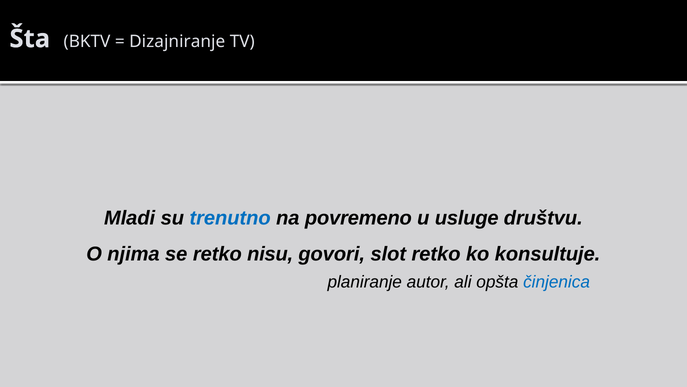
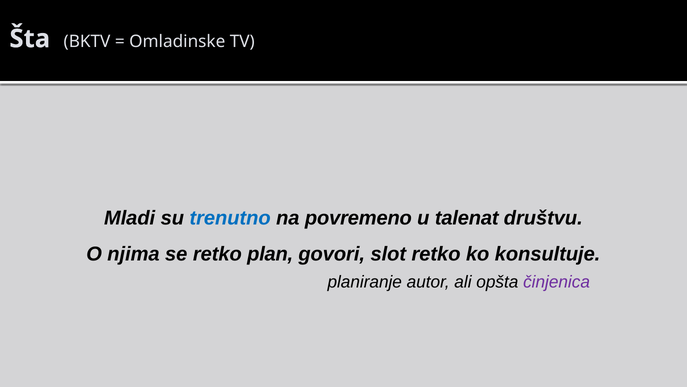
Dizajniranje: Dizajniranje -> Omladinske
usluge: usluge -> talenat
nisu: nisu -> plan
činjenica colour: blue -> purple
